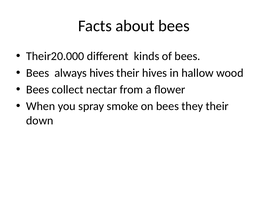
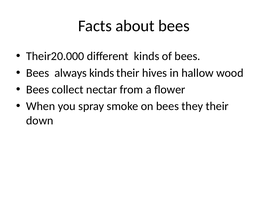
always hives: hives -> kinds
